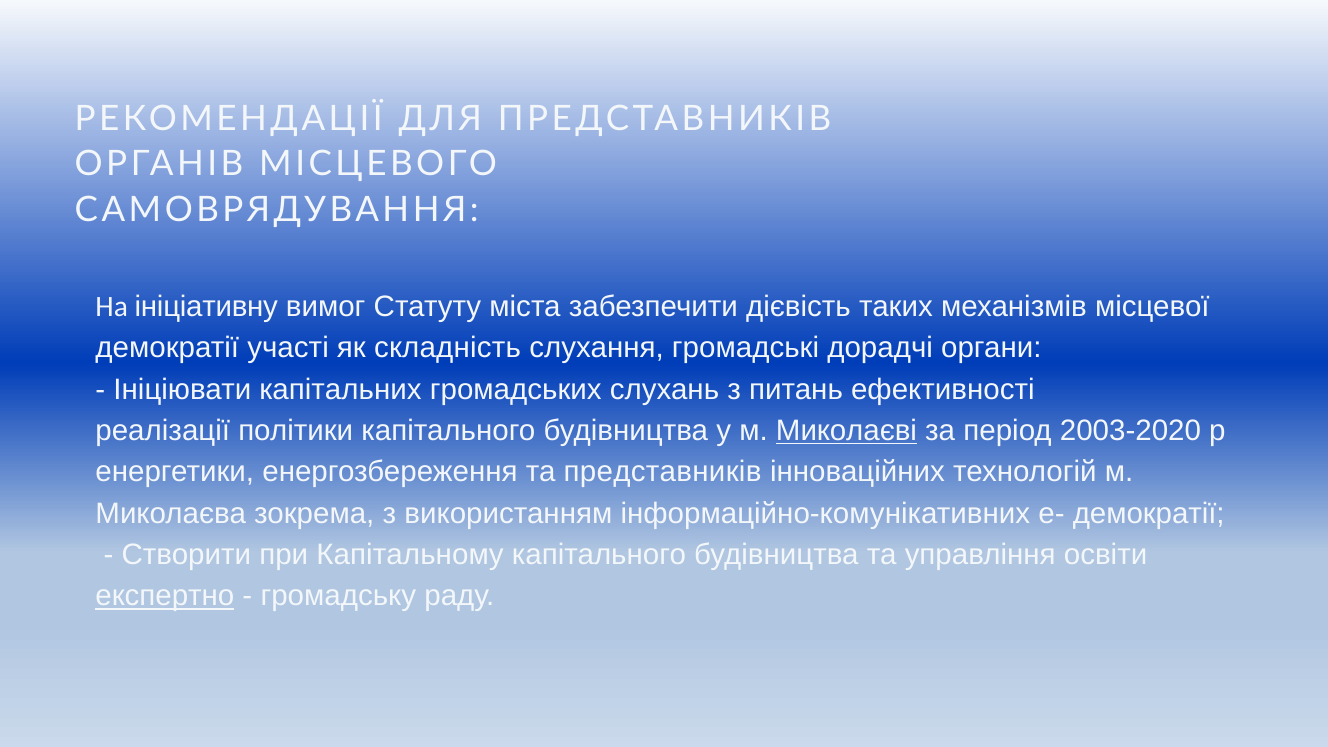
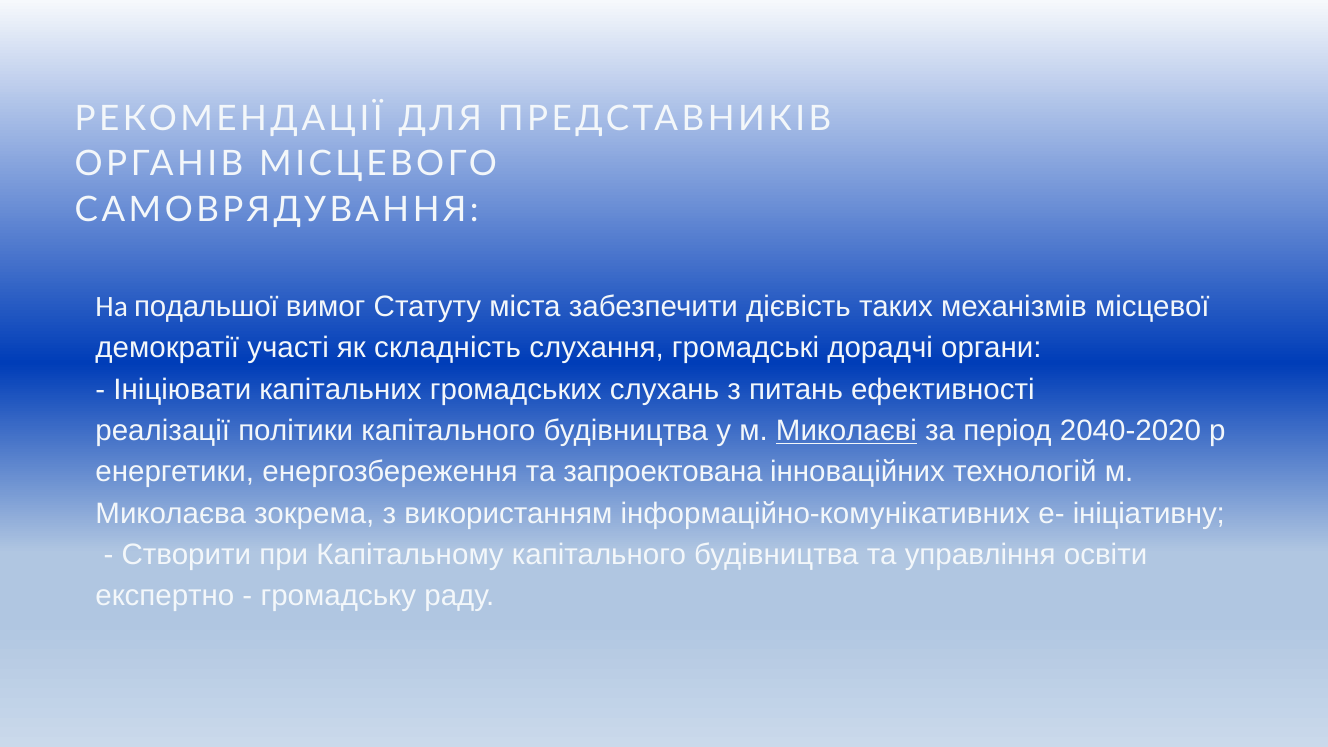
ініціативну: ініціативну -> подальшої
2003-2020: 2003-2020 -> 2040-2020
та представників: представників -> запроектована
е- демократії: демократії -> ініціативну
експертно underline: present -> none
